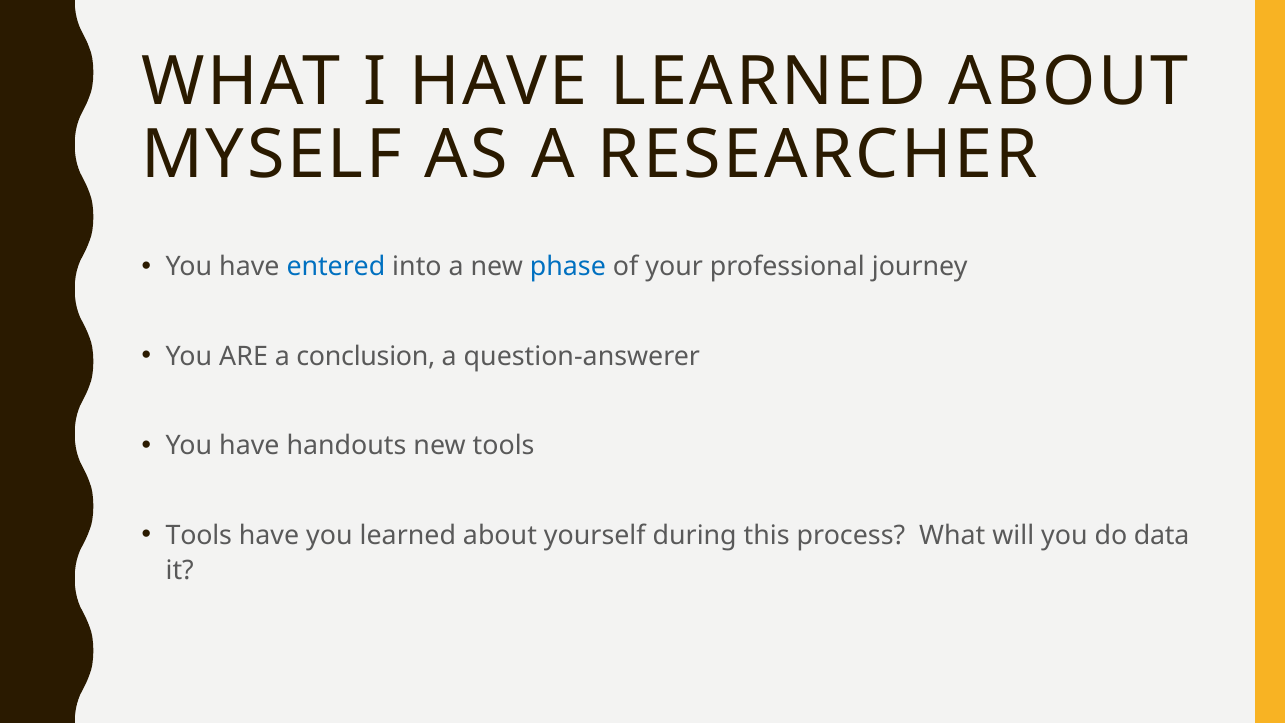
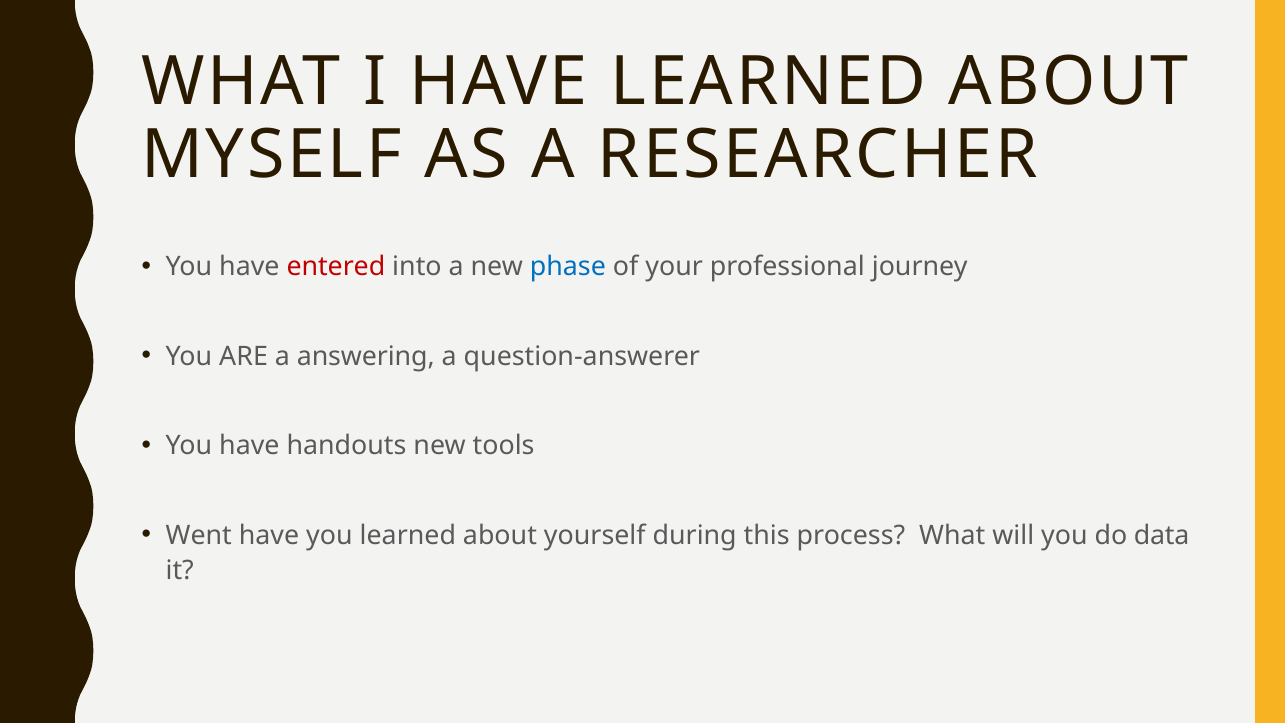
entered colour: blue -> red
conclusion: conclusion -> answering
Tools at (199, 535): Tools -> Went
